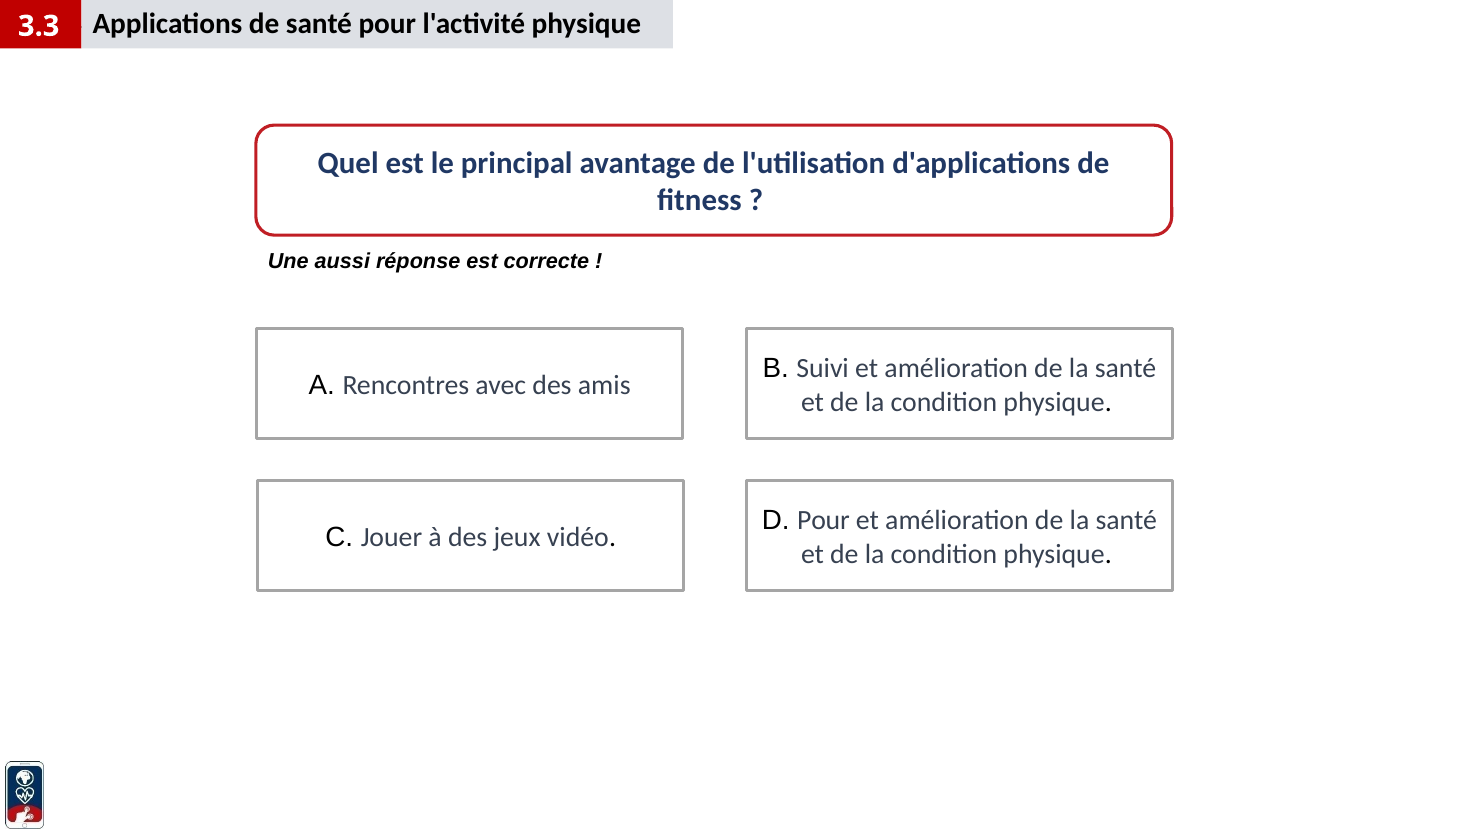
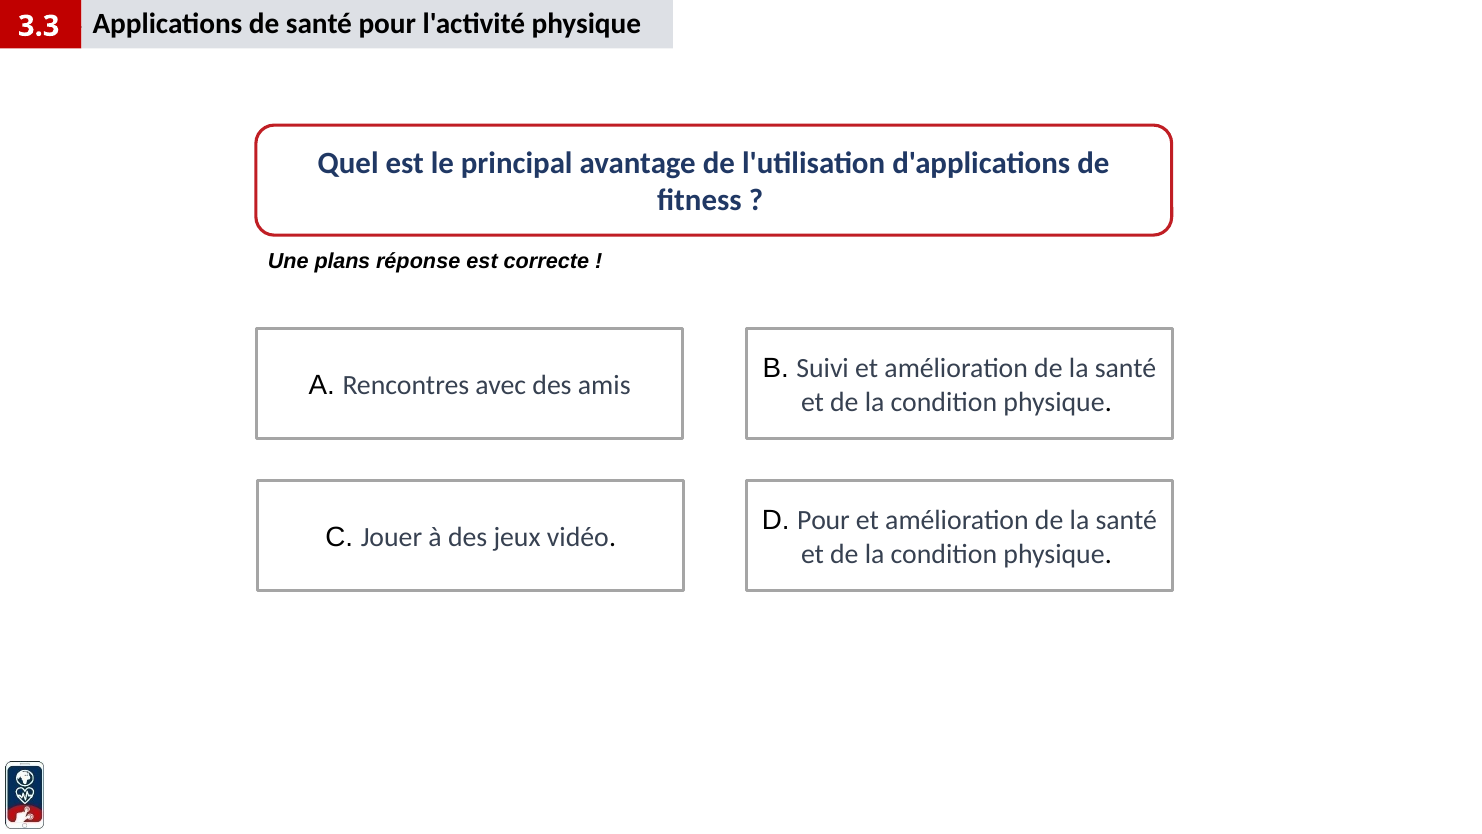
aussi: aussi -> plans
